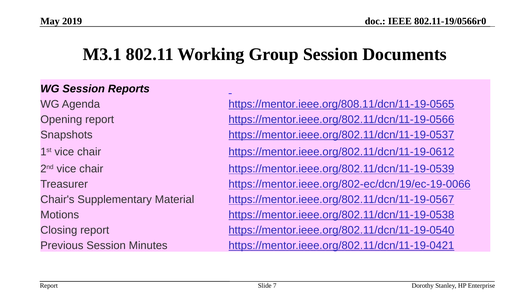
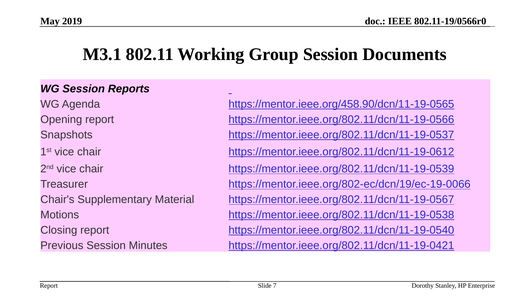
https://mentor.ieee.org/808.11/dcn/11-19-0565: https://mentor.ieee.org/808.11/dcn/11-19-0565 -> https://mentor.ieee.org/458.90/dcn/11-19-0565
